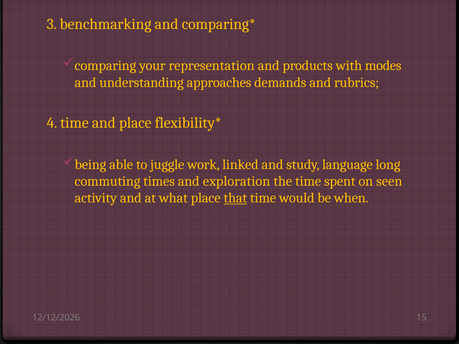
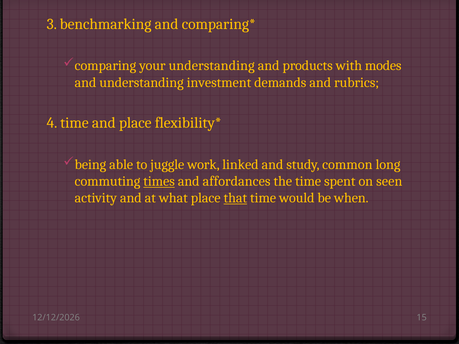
your representation: representation -> understanding
approaches: approaches -> investment
language: language -> common
times underline: none -> present
exploration: exploration -> affordances
